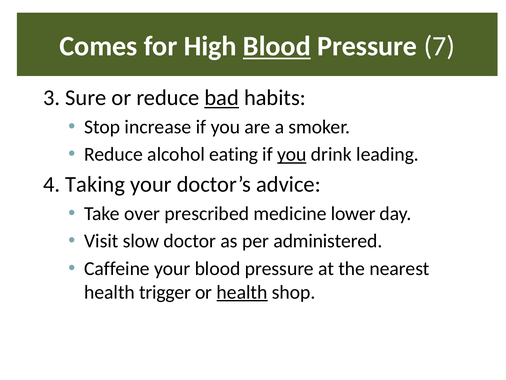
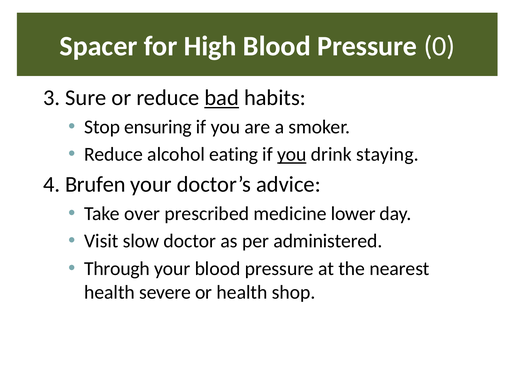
Comes: Comes -> Spacer
Blood at (277, 46) underline: present -> none
7: 7 -> 0
increase: increase -> ensuring
leading: leading -> staying
Taking: Taking -> Brufen
Caffeine: Caffeine -> Through
trigger: trigger -> severe
health at (242, 292) underline: present -> none
